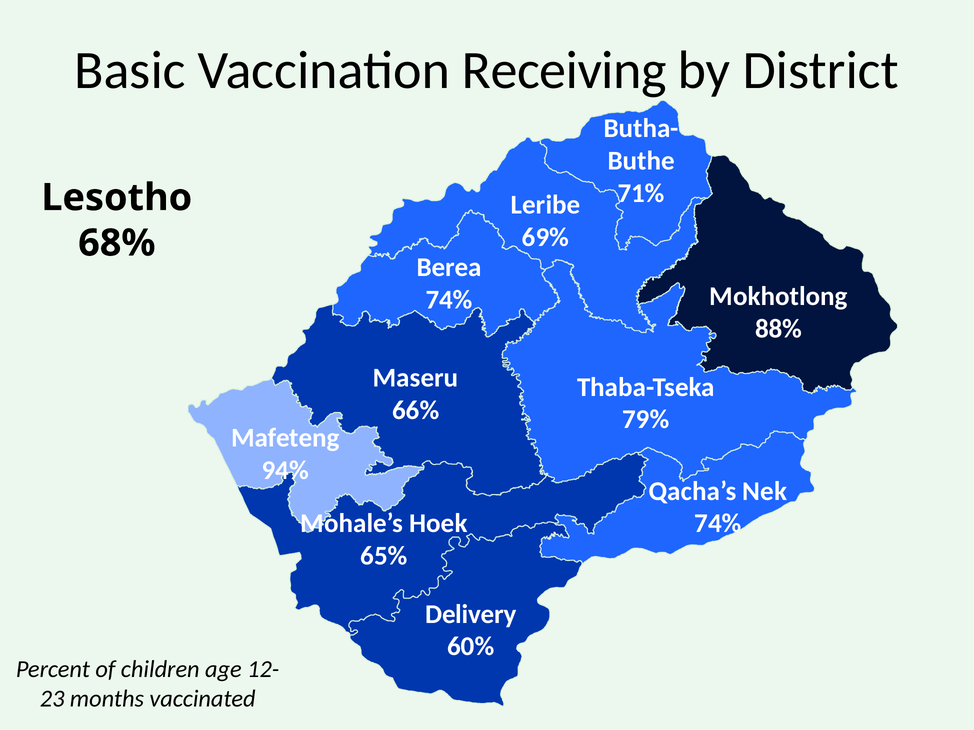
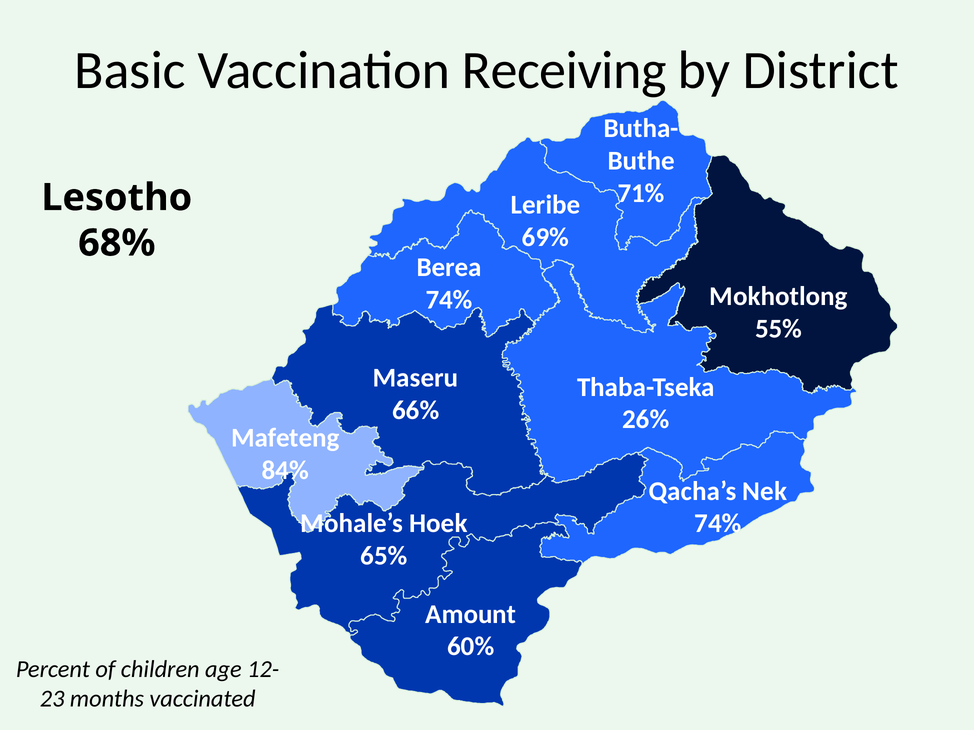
88%: 88% -> 55%
79%: 79% -> 26%
94%: 94% -> 84%
Delivery: Delivery -> Amount
